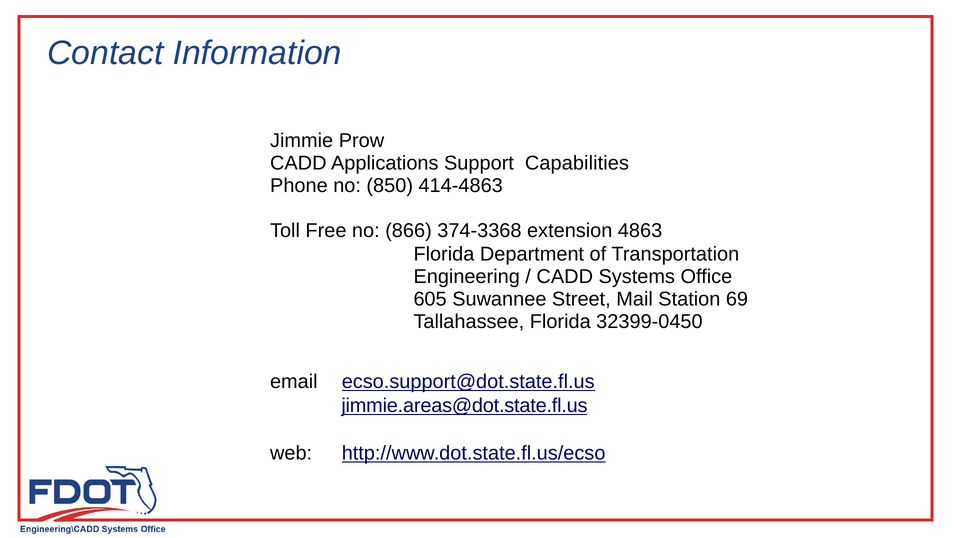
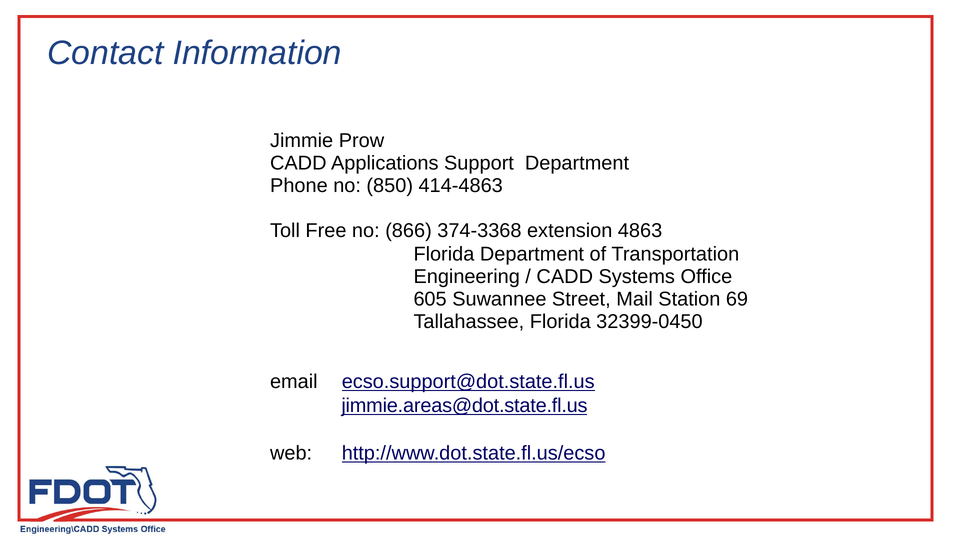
Support Capabilities: Capabilities -> Department
